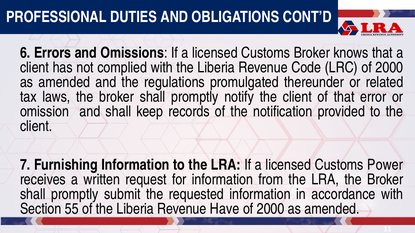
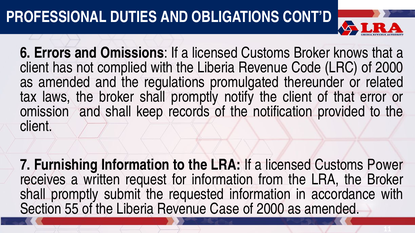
Have: Have -> Case
